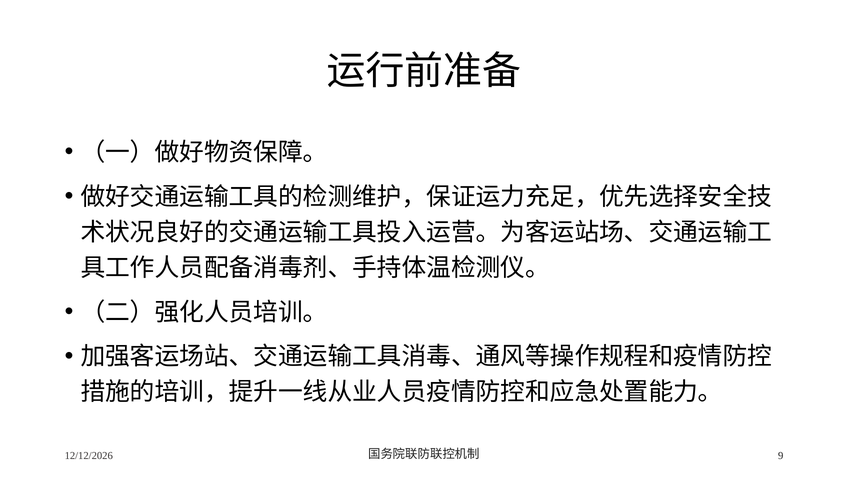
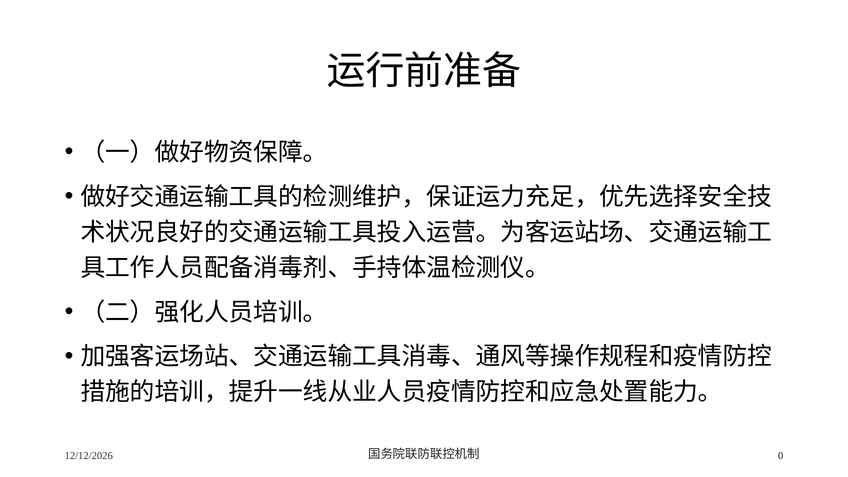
9: 9 -> 0
